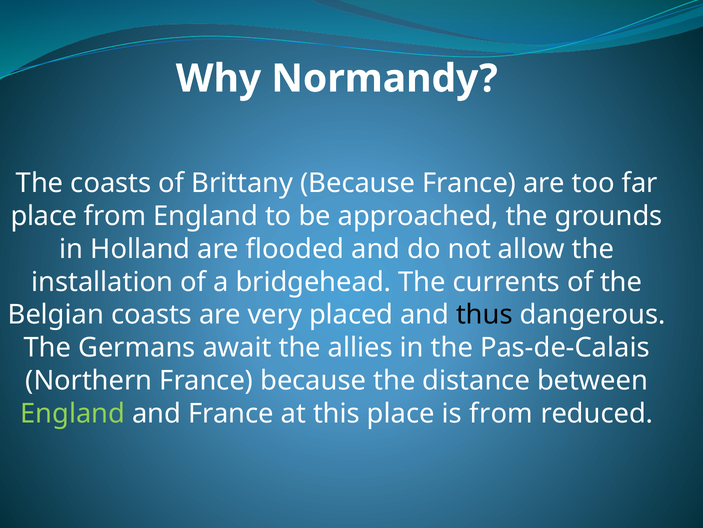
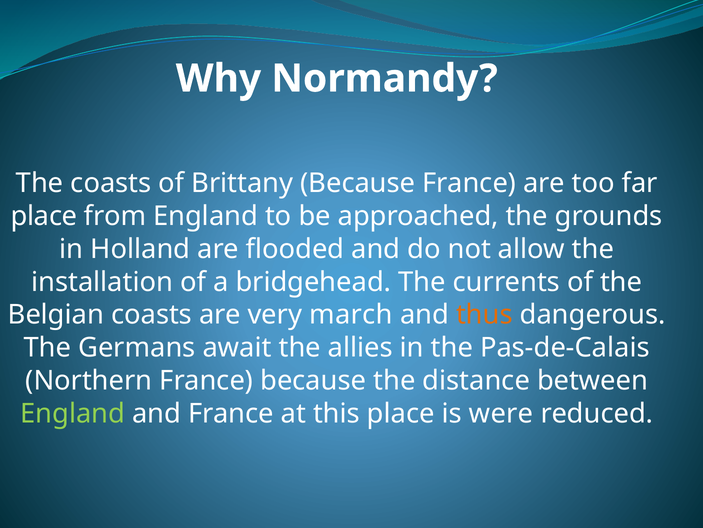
placed: placed -> march
thus colour: black -> orange
is from: from -> were
